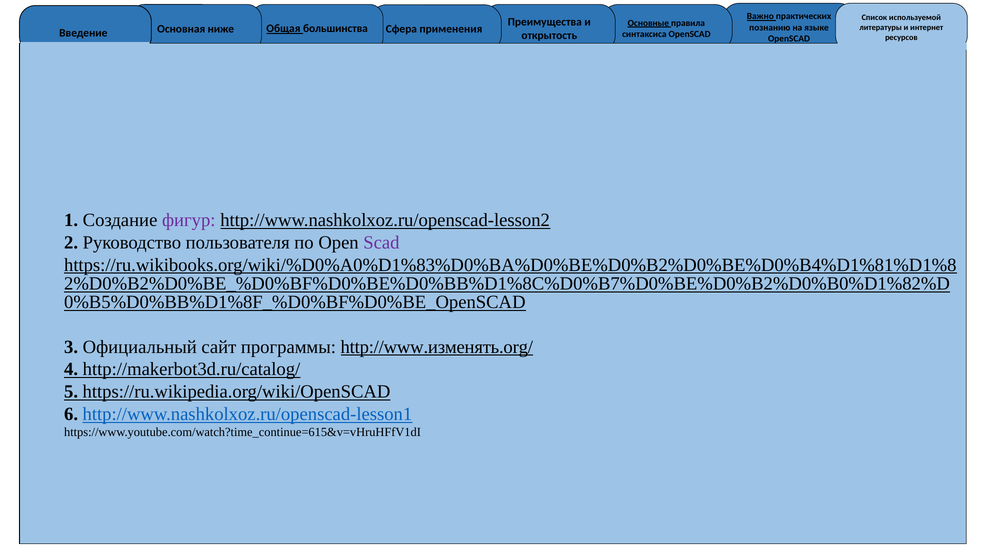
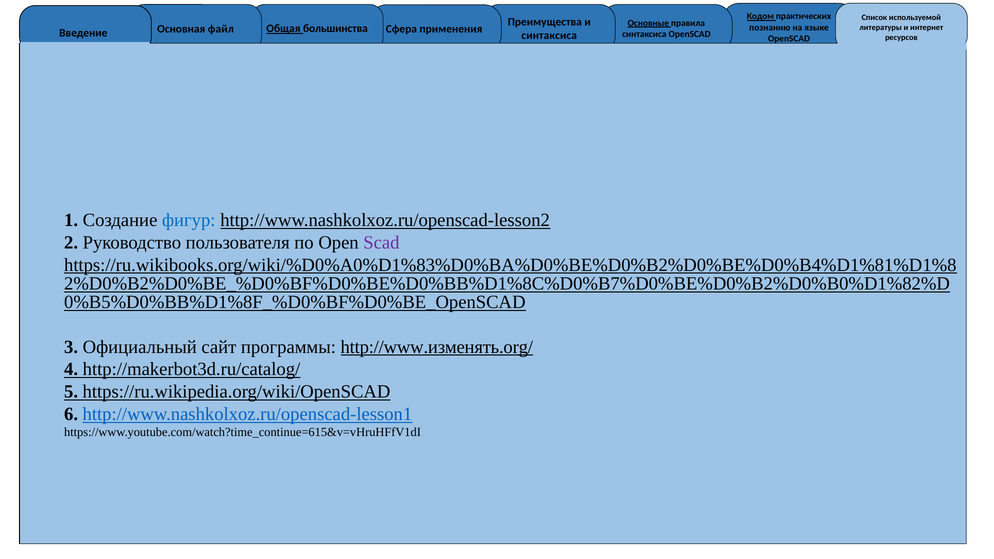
Важно: Важно -> Кодом
ниже: ниже -> файл
открытость at (549, 36): открытость -> синтаксиса
фигур colour: purple -> blue
